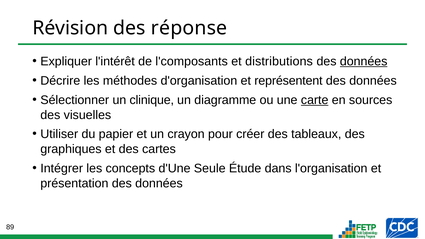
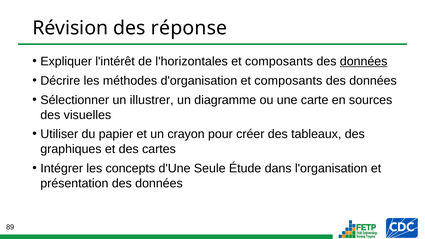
l'composants: l'composants -> l'horizontales
distributions at (279, 61): distributions -> composants
d'organisation et représentent: représentent -> composants
clinique: clinique -> illustrer
carte underline: present -> none
